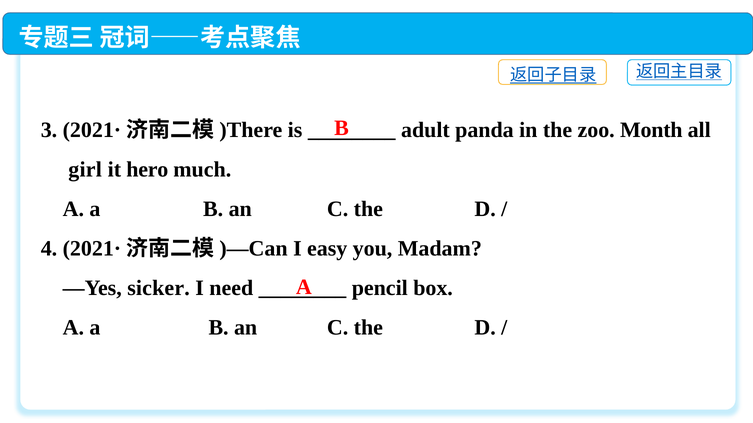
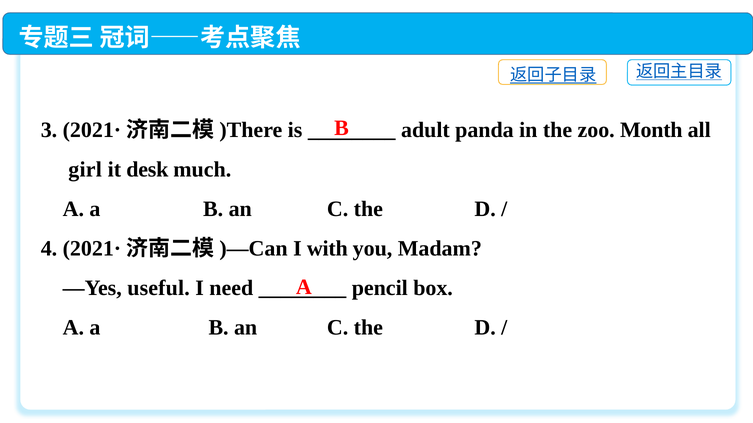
hero: hero -> desk
easy: easy -> with
sicker: sicker -> useful
